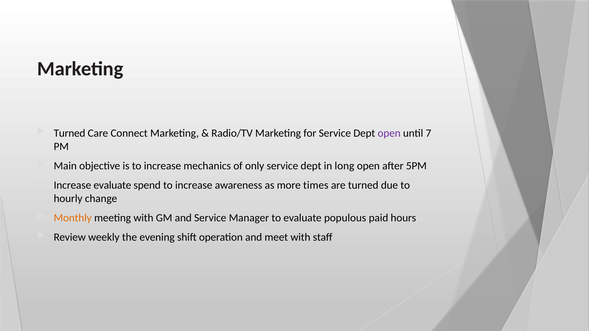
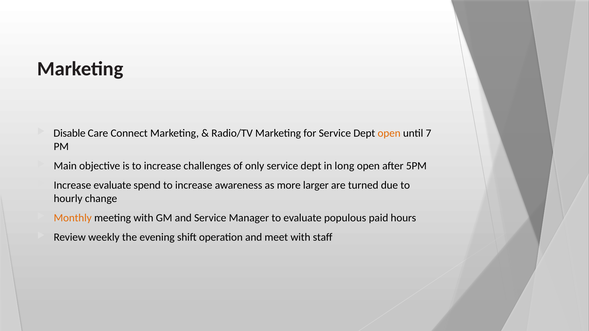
Turned at (70, 133): Turned -> Disable
open at (389, 133) colour: purple -> orange
mechanics: mechanics -> challenges
times: times -> larger
